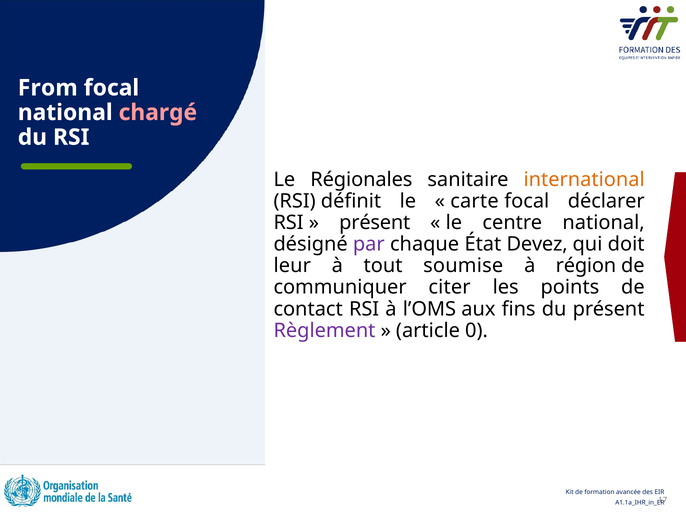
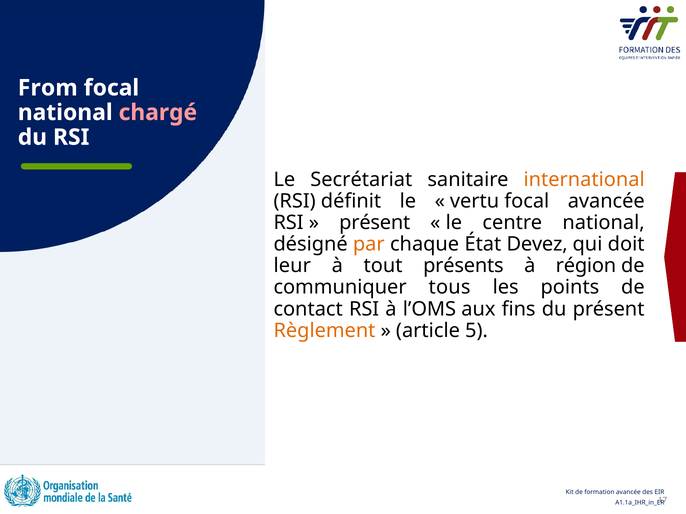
Régionales: Régionales -> Secrétariat
carte: carte -> vertu
focal déclarer: déclarer -> avancée
par colour: purple -> orange
soumise: soumise -> présents
citer: citer -> tous
Règlement colour: purple -> orange
0: 0 -> 5
